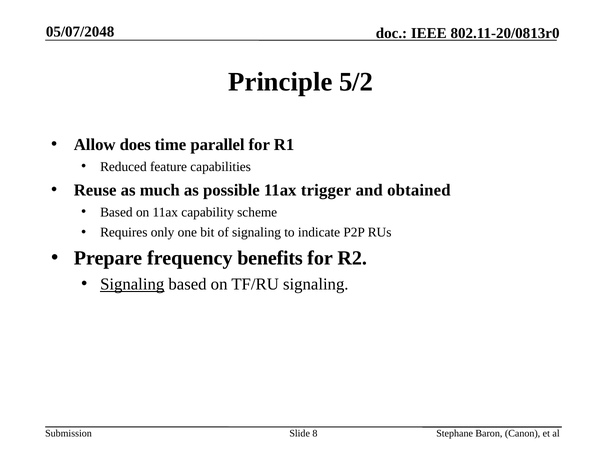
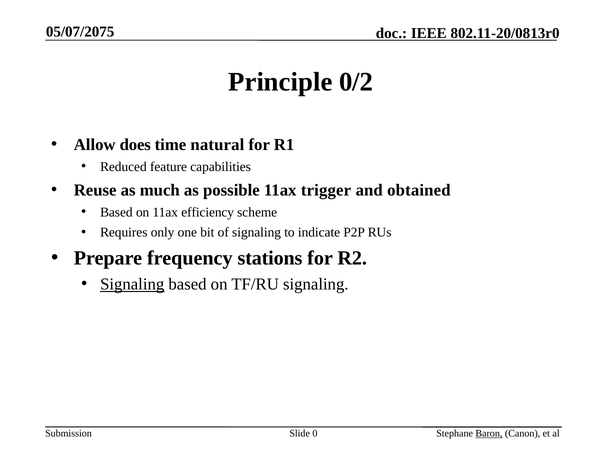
05/07/2048: 05/07/2048 -> 05/07/2075
5/2: 5/2 -> 0/2
parallel: parallel -> natural
capability: capability -> efficiency
benefits: benefits -> stations
8: 8 -> 0
Baron underline: none -> present
